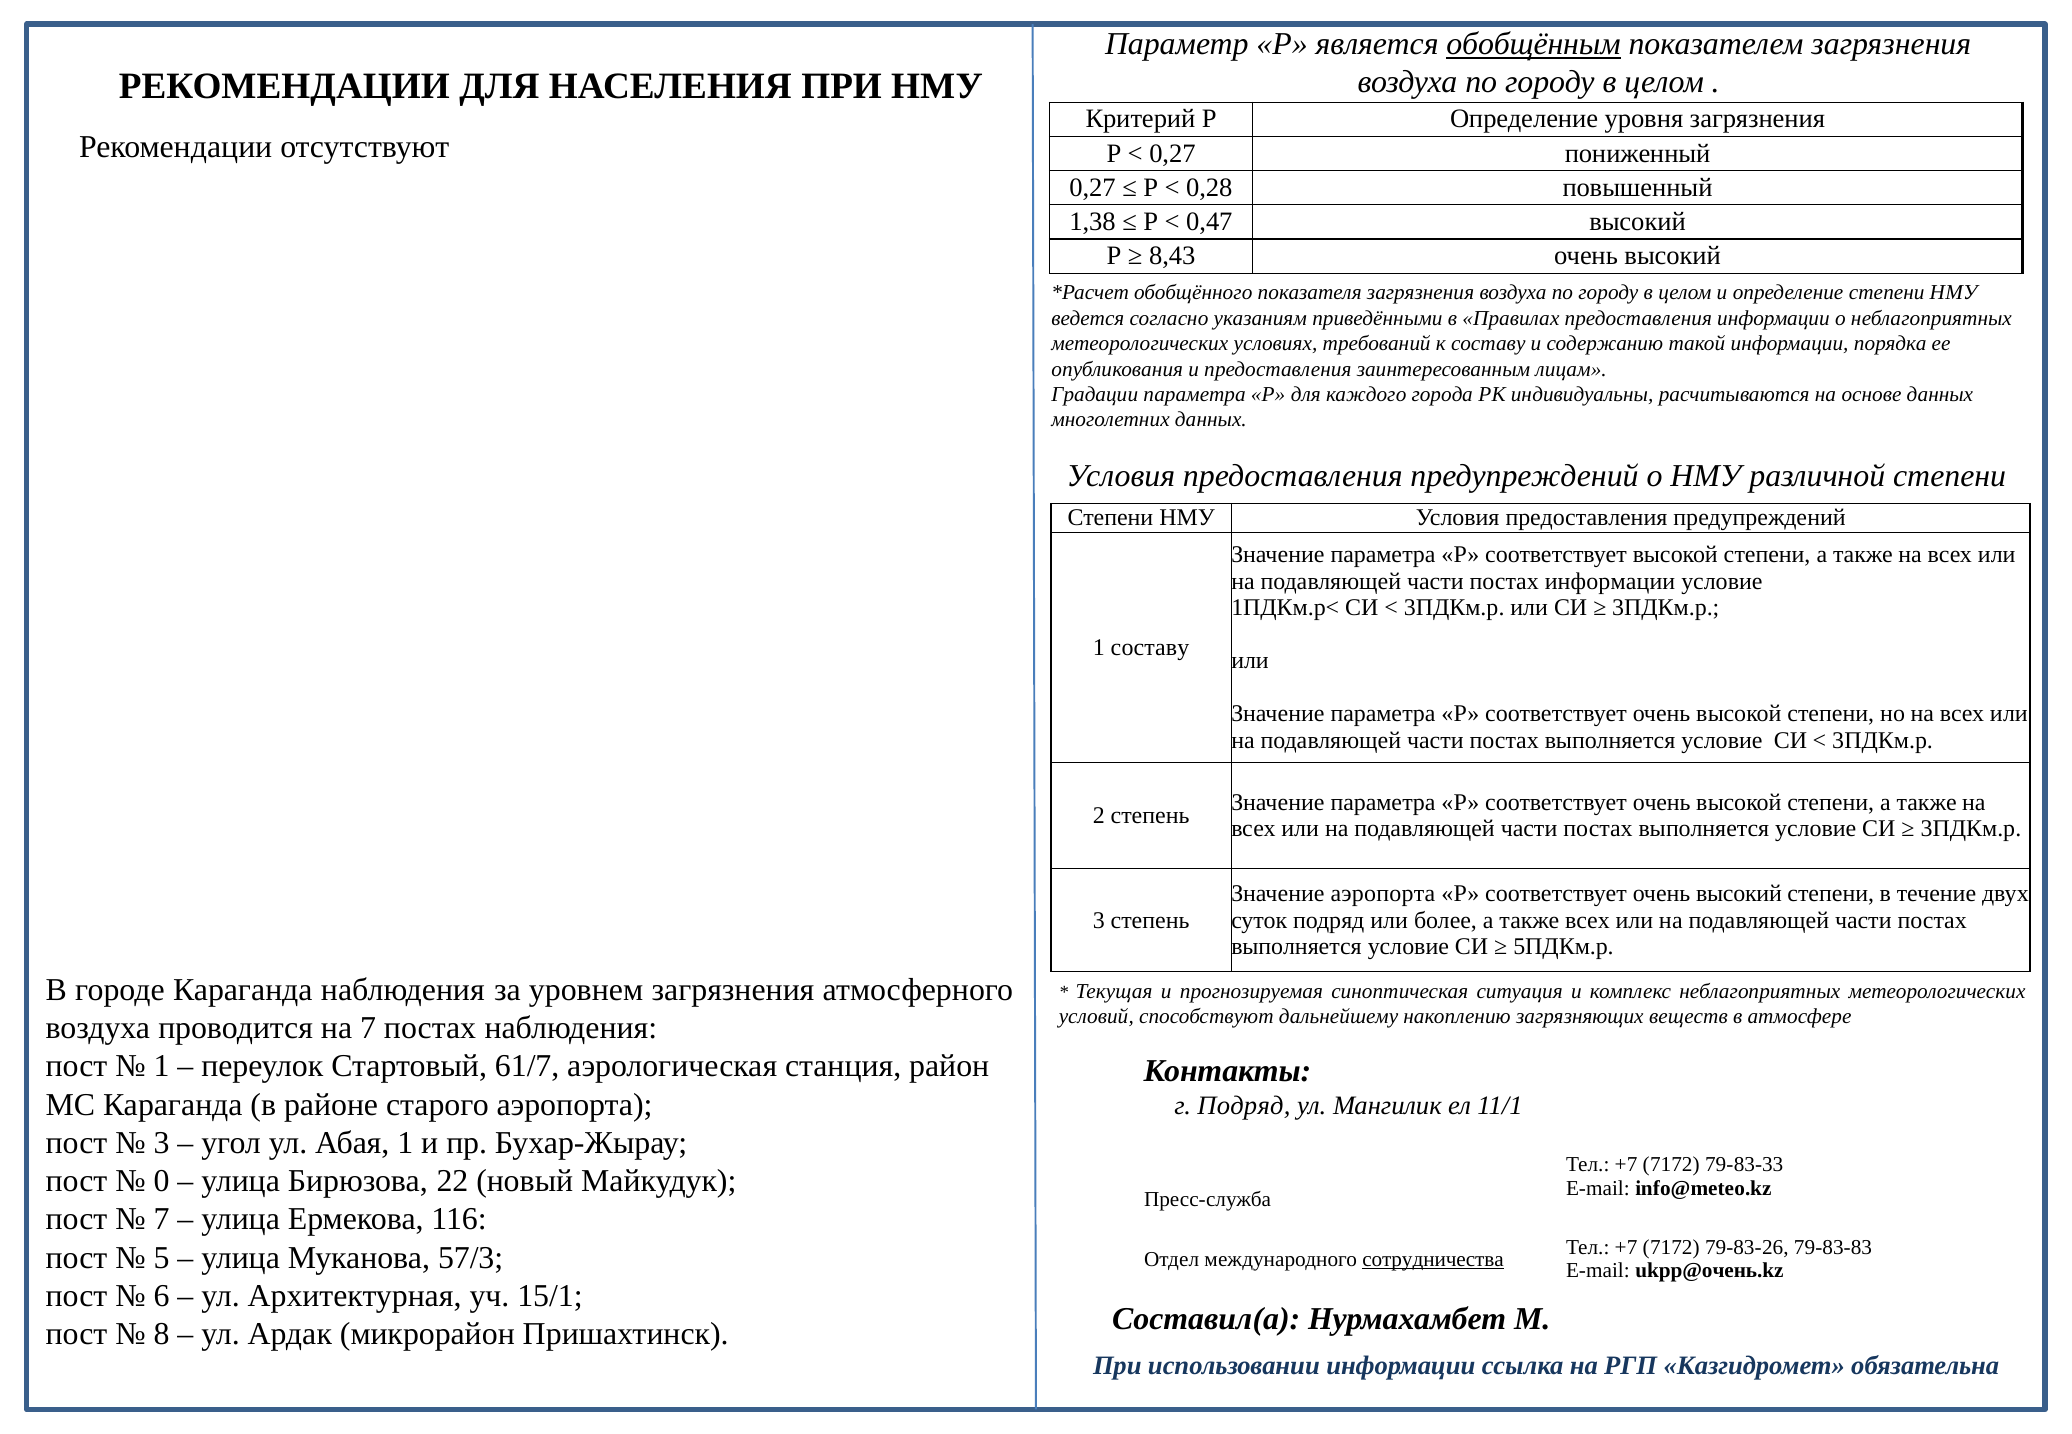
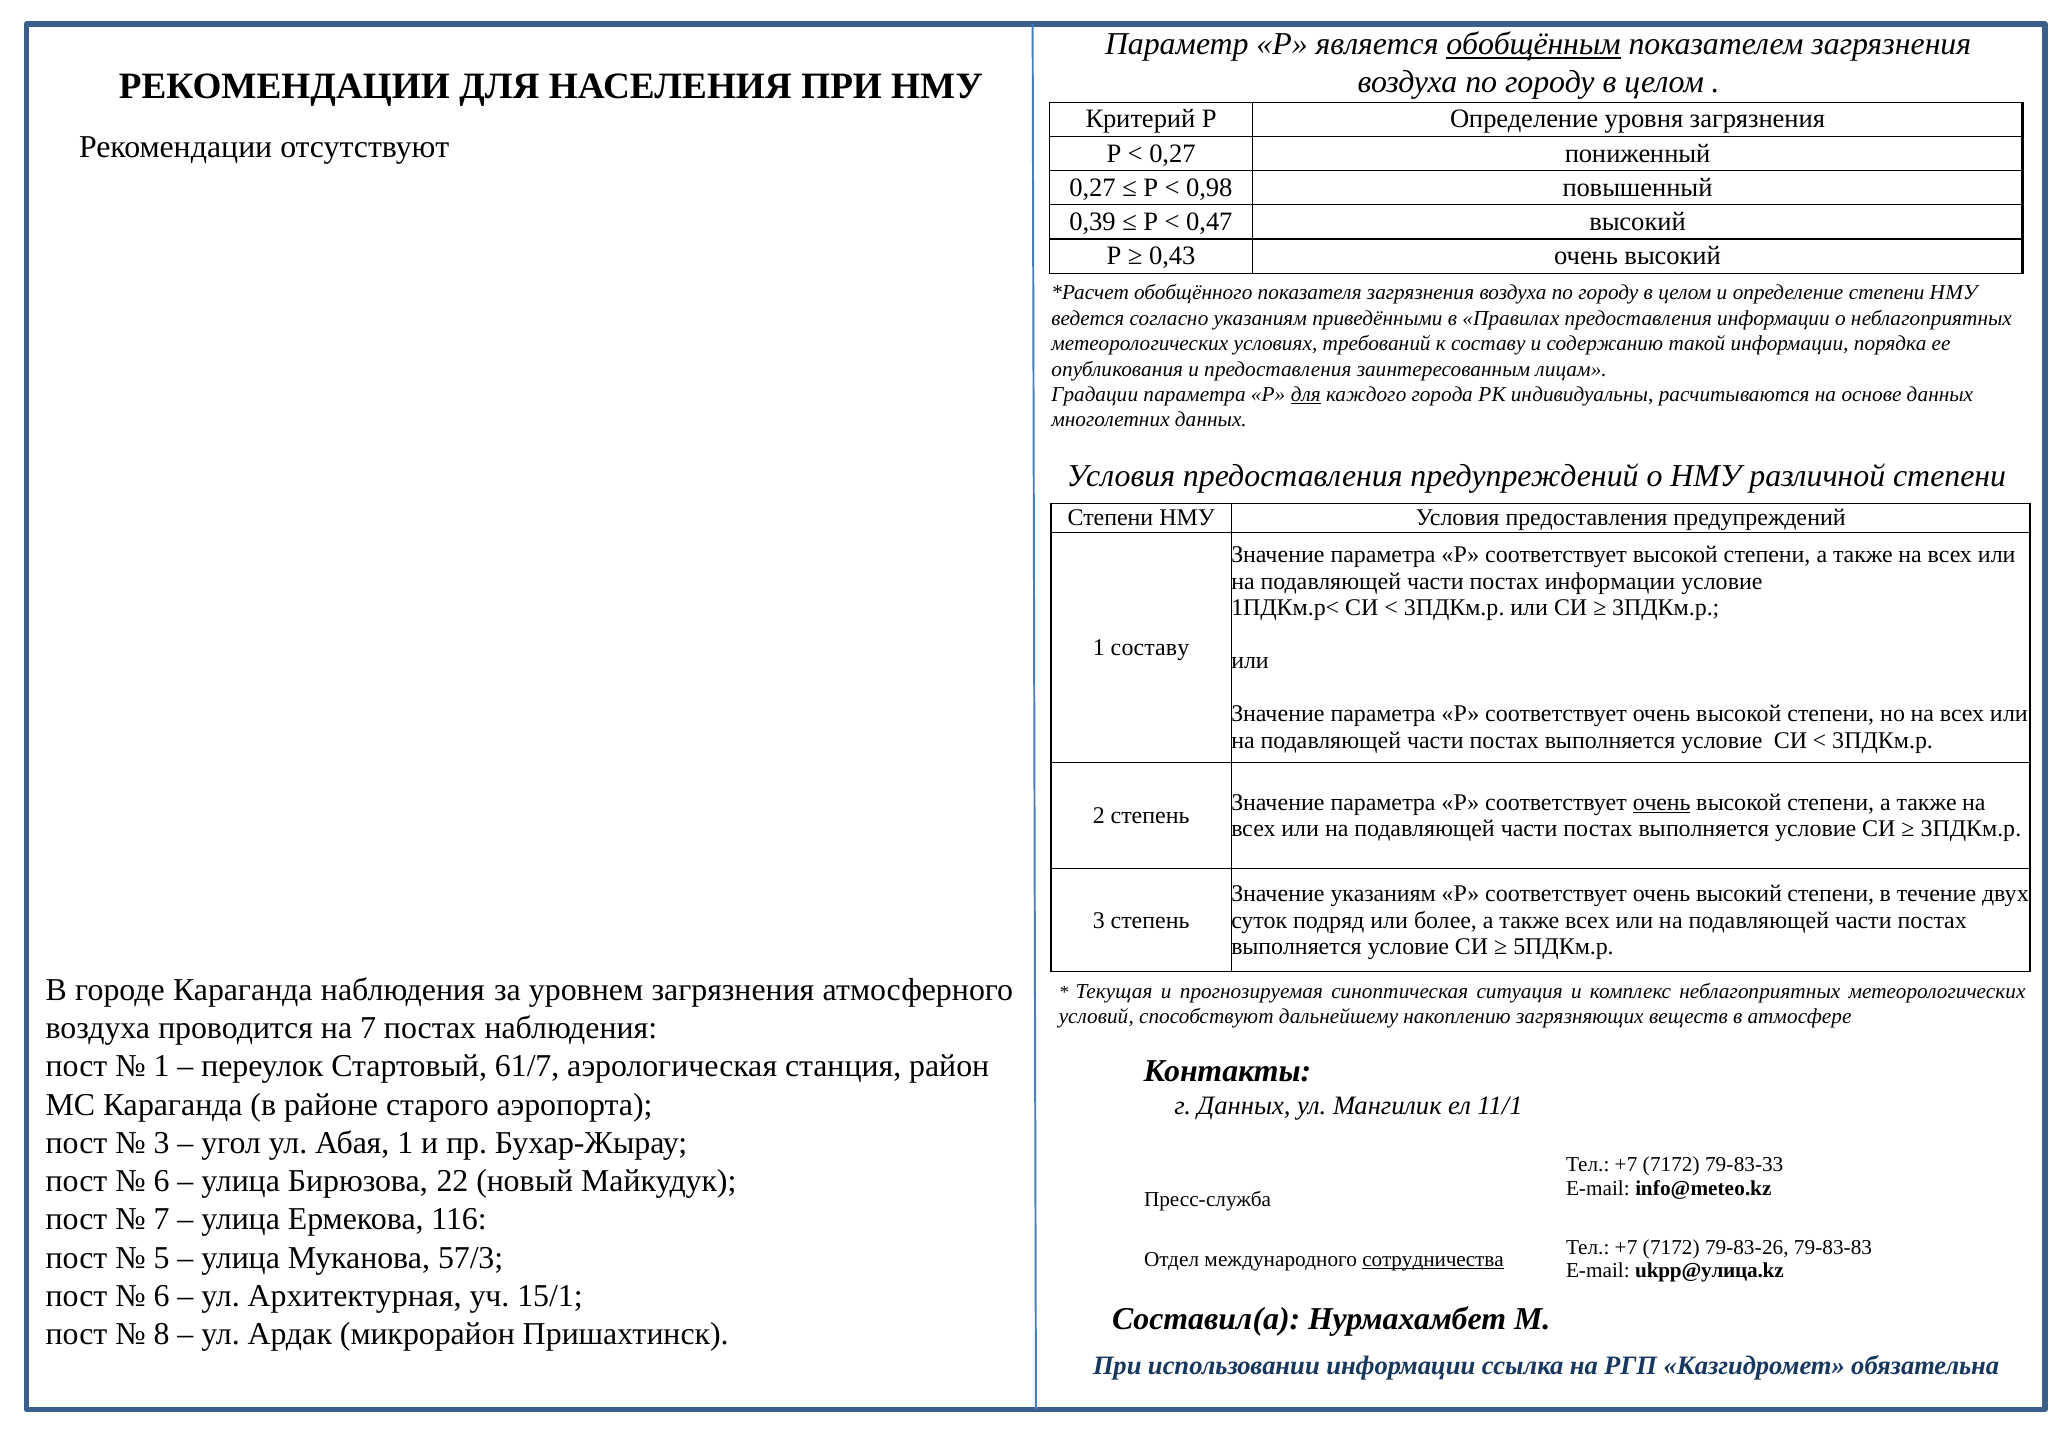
0,28: 0,28 -> 0,98
1,38: 1,38 -> 0,39
8,43: 8,43 -> 0,43
для at (1306, 395) underline: none -> present
очень at (1662, 803) underline: none -> present
Значение аэропорта: аэропорта -> указаниям
г Подряд: Подряд -> Данных
0 at (162, 1181): 0 -> 6
ukpp@очень.kz: ukpp@очень.kz -> ukpp@улица.kz
